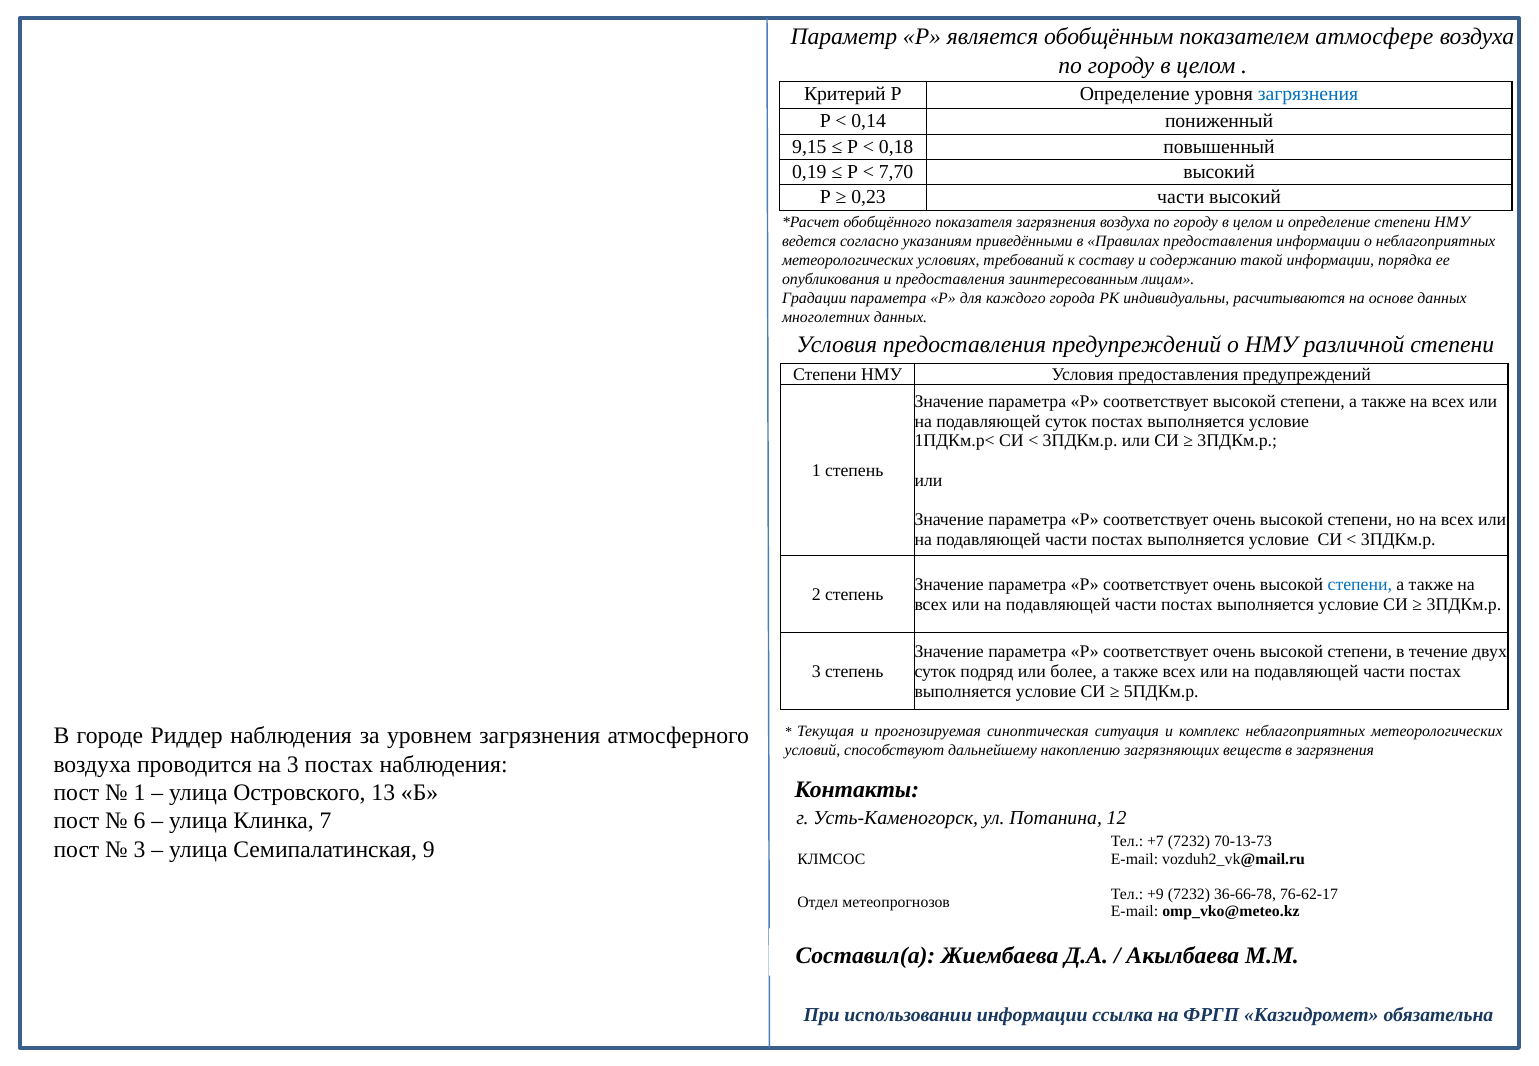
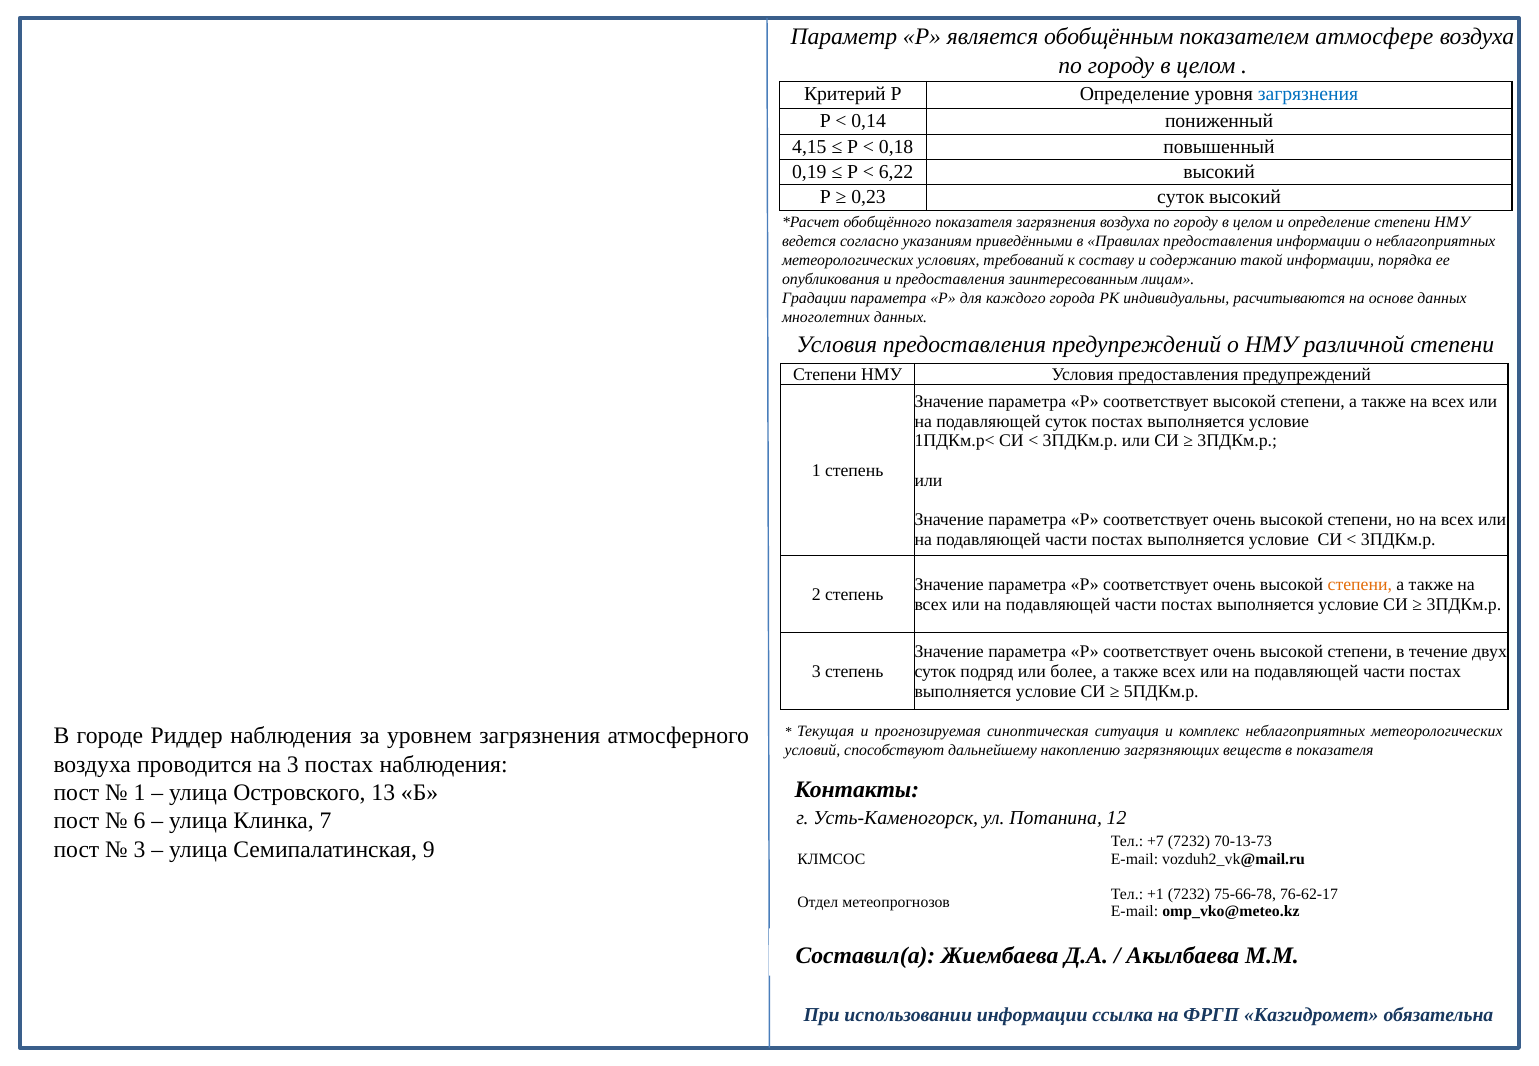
9,15: 9,15 -> 4,15
7,70: 7,70 -> 6,22
0,23 части: части -> суток
степени at (1360, 584) colour: blue -> orange
в загрязнения: загрязнения -> показателя
+9: +9 -> +1
36-66-78: 36-66-78 -> 75-66-78
